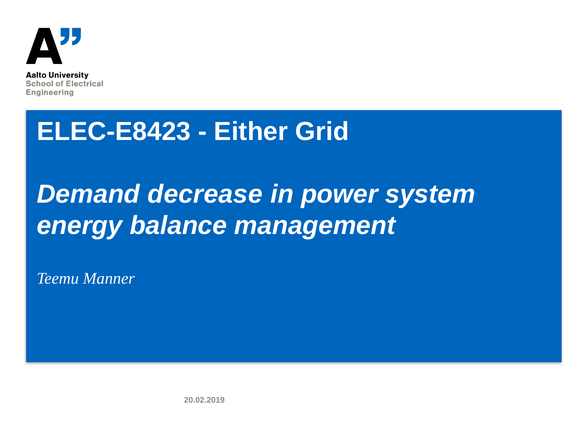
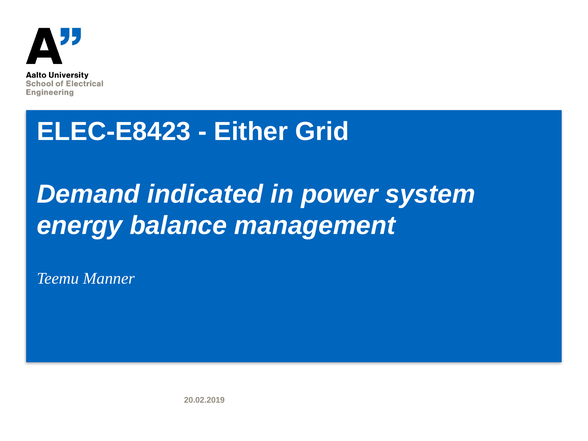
decrease: decrease -> indicated
